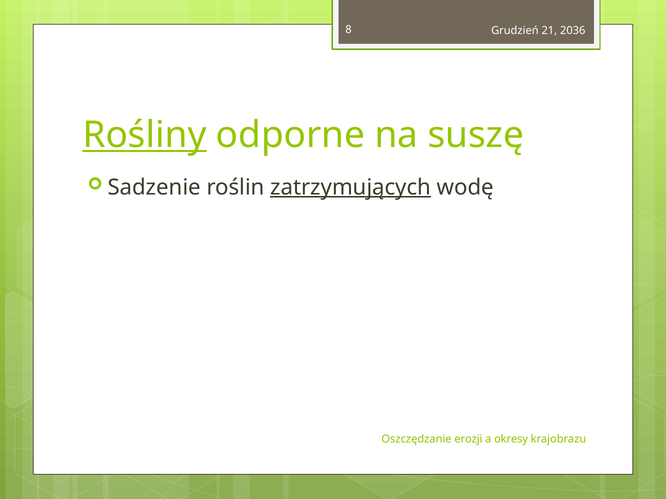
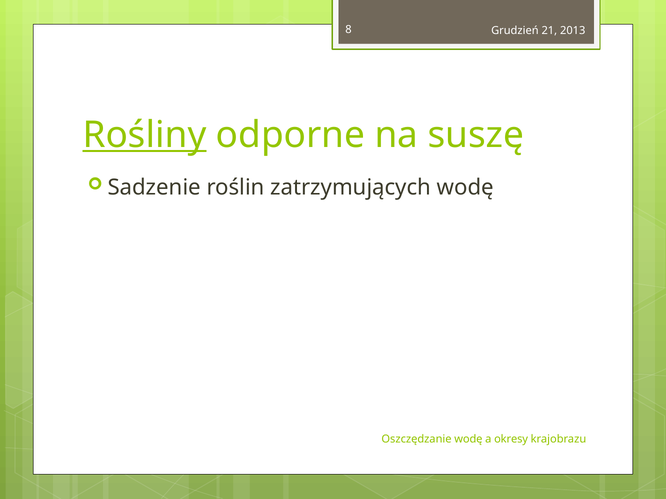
2036: 2036 -> 2013
zatrzymujących underline: present -> none
Oszczędzanie erozji: erozji -> wodę
